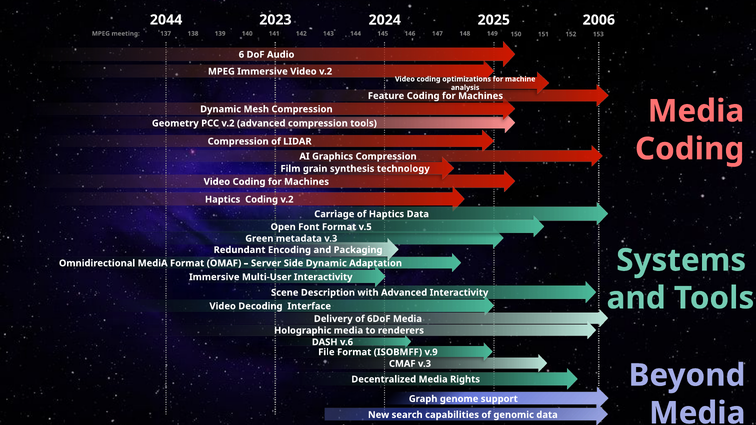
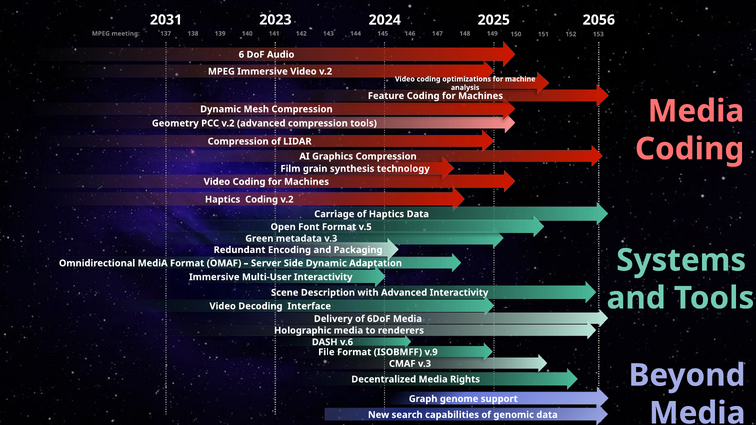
2044: 2044 -> 2031
2006: 2006 -> 2056
